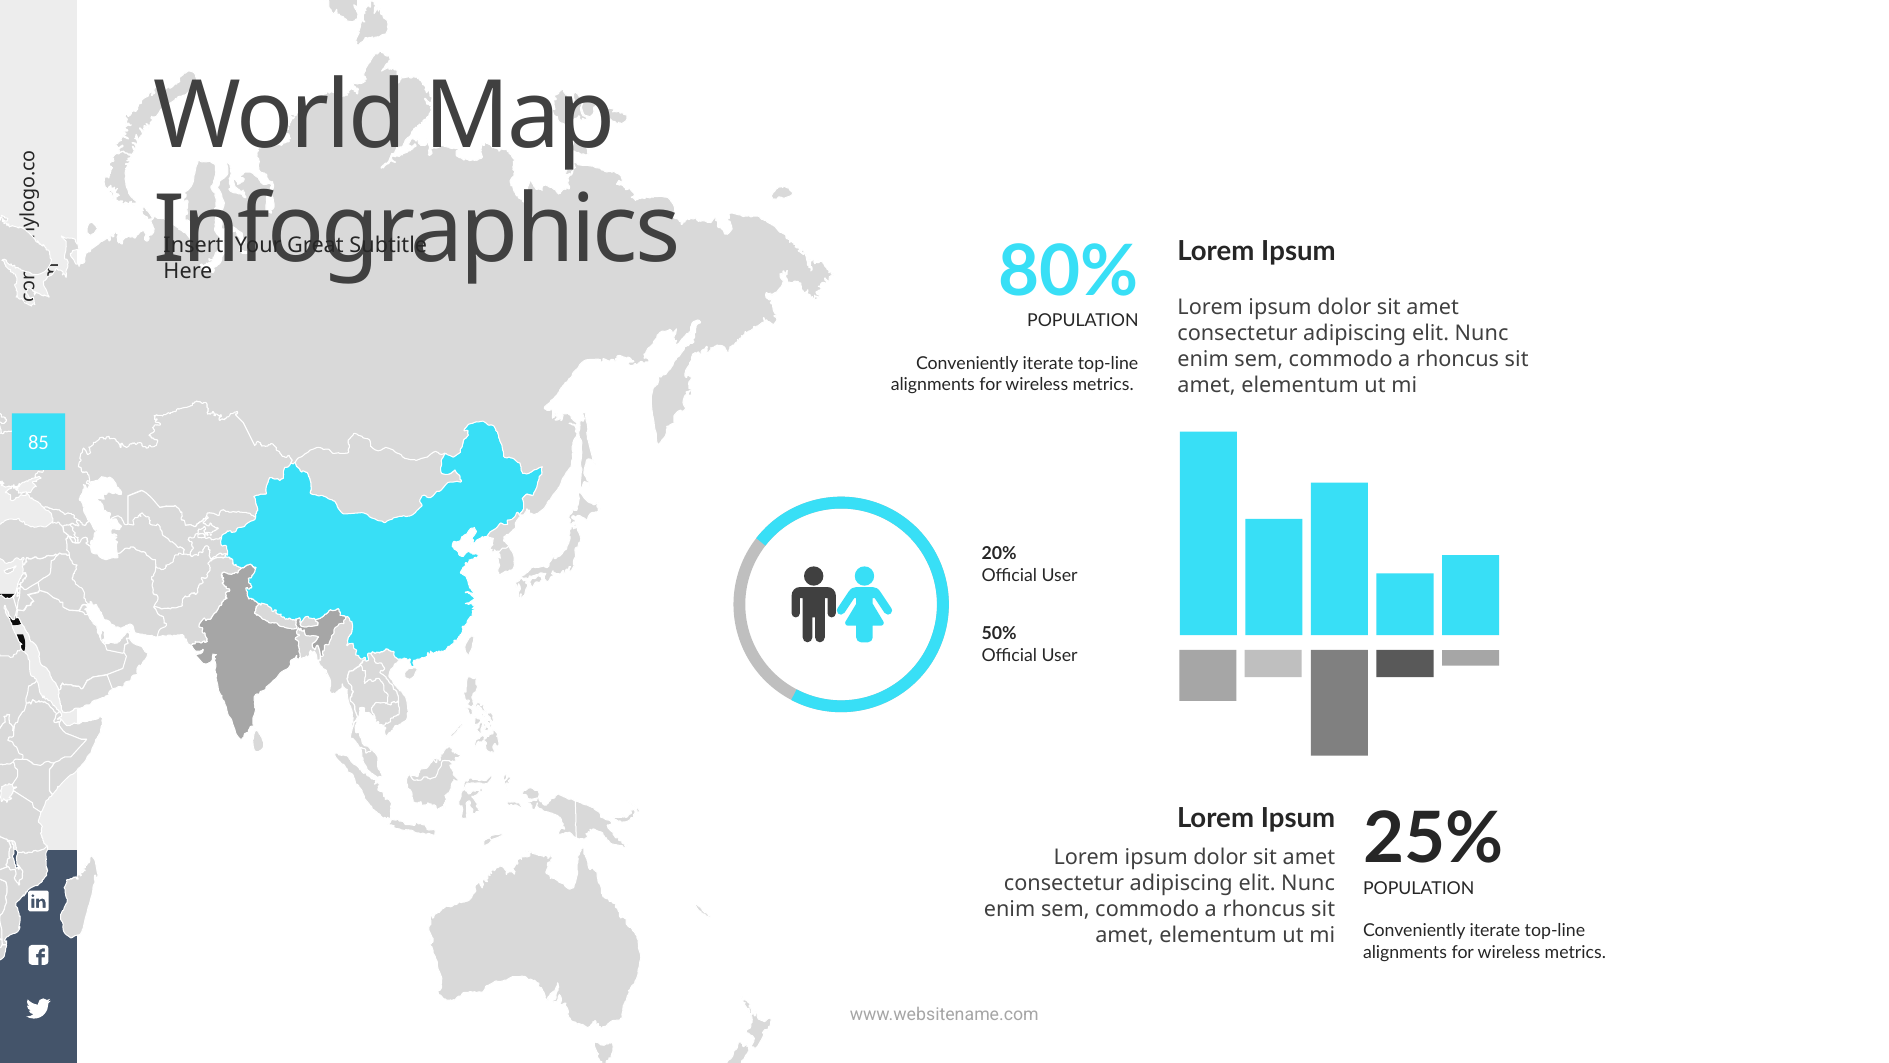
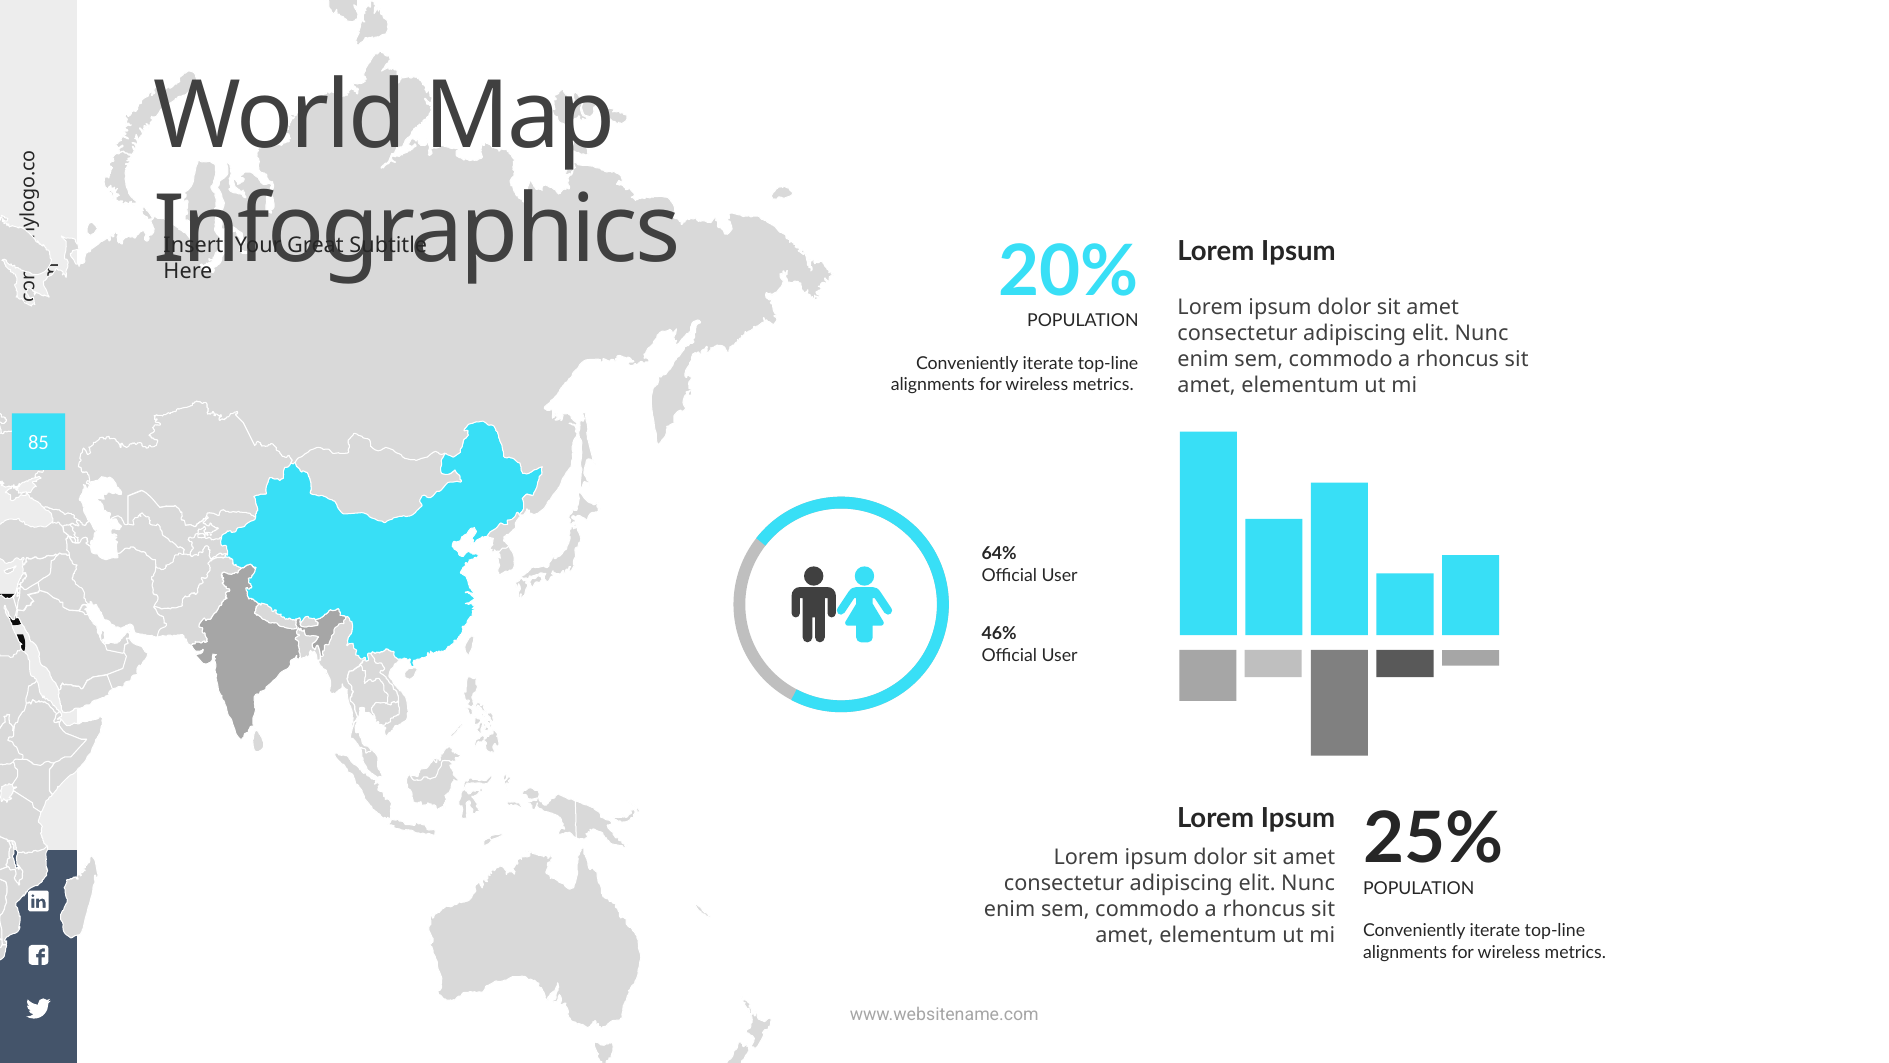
80%: 80% -> 20%
20%: 20% -> 64%
50%: 50% -> 46%
